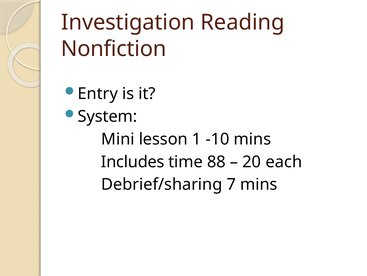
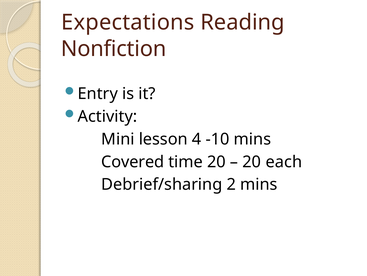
Investigation: Investigation -> Expectations
System: System -> Activity
1: 1 -> 4
Includes: Includes -> Covered
time 88: 88 -> 20
7: 7 -> 2
